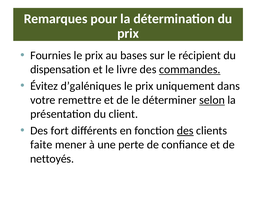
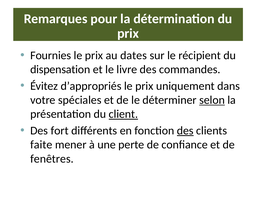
bases: bases -> dates
commandes underline: present -> none
d’galéniques: d’galéniques -> d’appropriés
remettre: remettre -> spéciales
client underline: none -> present
nettoyés: nettoyés -> fenêtres
